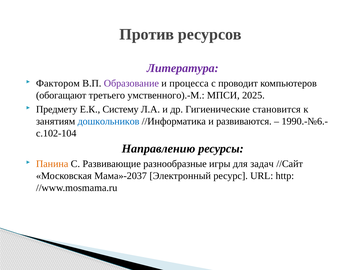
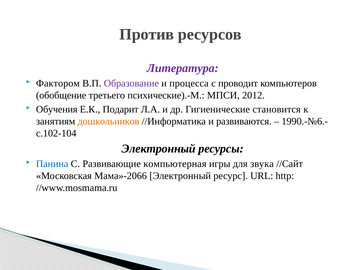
обогащают: обогащают -> обобщение
умственного).-М: умственного).-М -> психические).-М
2025: 2025 -> 2012
Предмету: Предмету -> Обучения
Систему: Систему -> Подарит
дошкольников colour: blue -> orange
Направлению at (158, 149): Направлению -> Электронный
Панина colour: orange -> blue
разнообразные: разнообразные -> компьютерная
задач: задач -> звука
Мама»-2037: Мама»-2037 -> Мама»-2066
